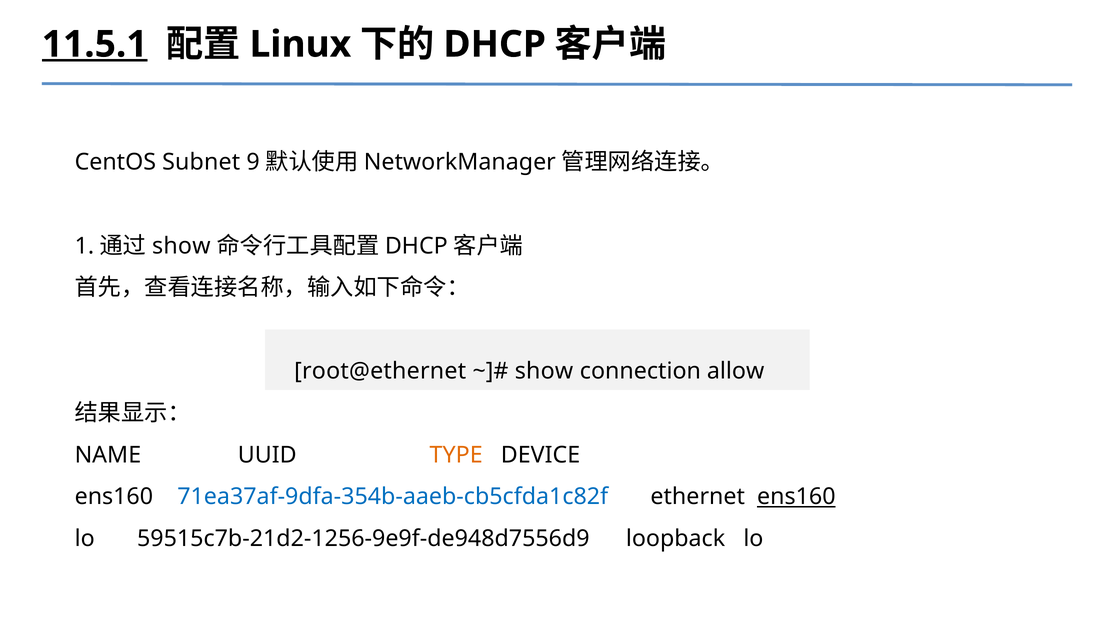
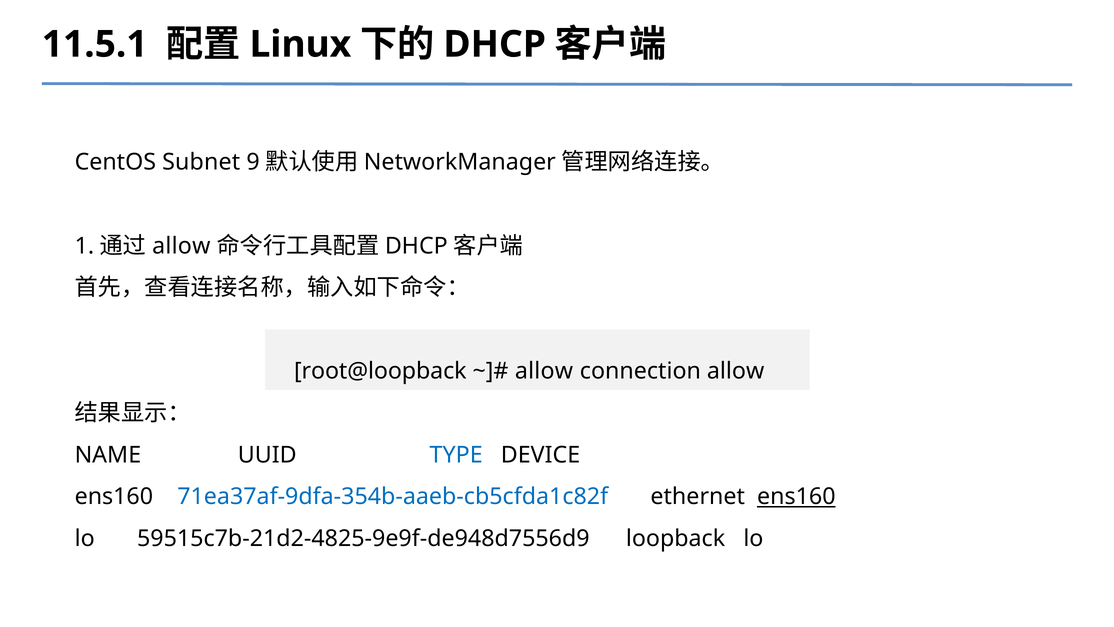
11.5.1 underline: present -> none
show at (181, 246): show -> allow
root@ethernet: root@ethernet -> root@loopback
show at (544, 371): show -> allow
TYPE colour: orange -> blue
59515c7b-21d2-1256-9e9f-de948d7556d9: 59515c7b-21d2-1256-9e9f-de948d7556d9 -> 59515c7b-21d2-4825-9e9f-de948d7556d9
